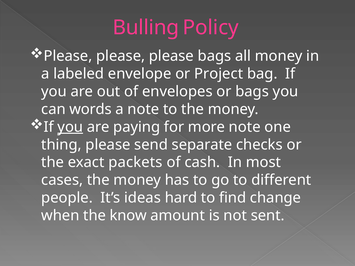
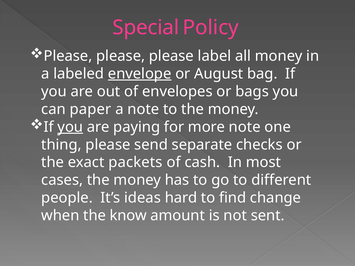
Bulling: Bulling -> Special
please bags: bags -> label
envelope underline: none -> present
Project: Project -> August
words: words -> paper
